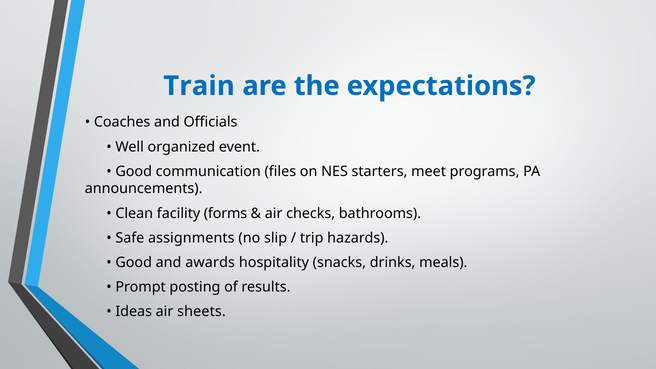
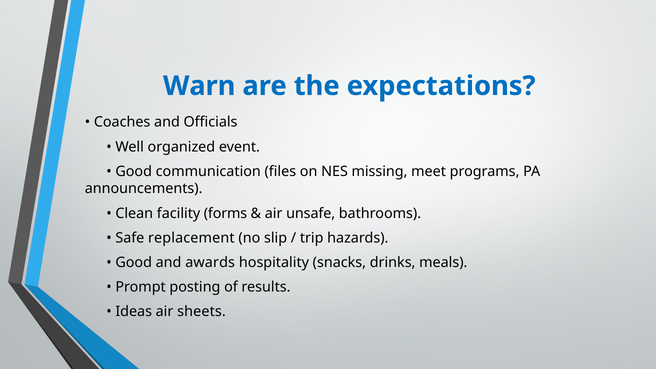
Train: Train -> Warn
starters: starters -> missing
checks: checks -> unsafe
assignments: assignments -> replacement
